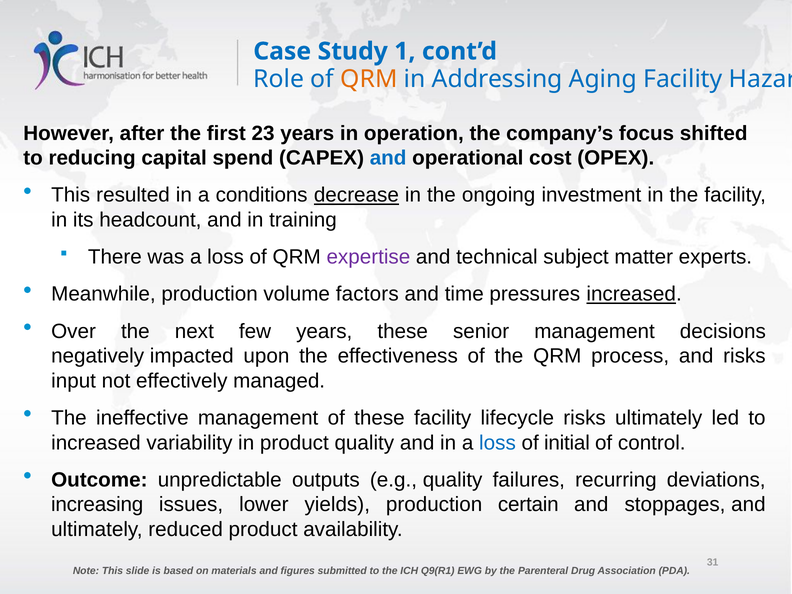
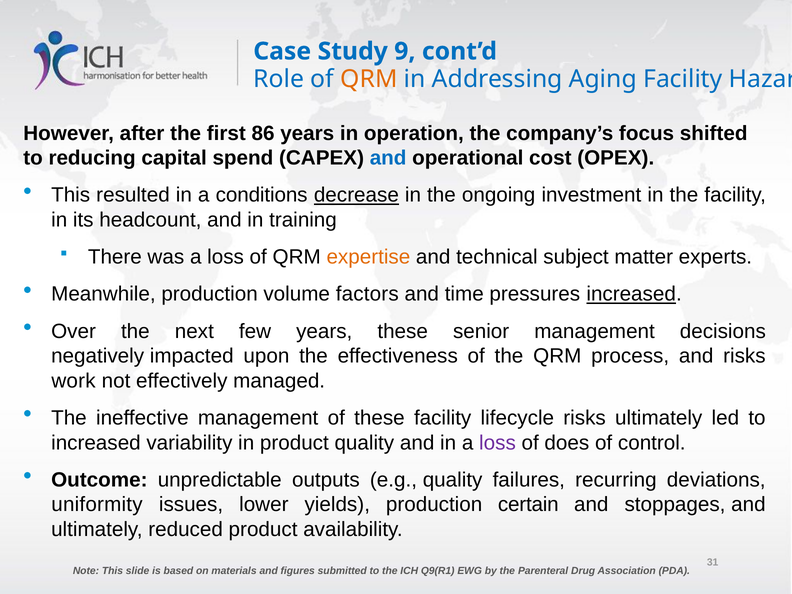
1: 1 -> 9
23: 23 -> 86
expertise colour: purple -> orange
input: input -> work
loss at (497, 443) colour: blue -> purple
initial: initial -> does
increasing: increasing -> uniformity
